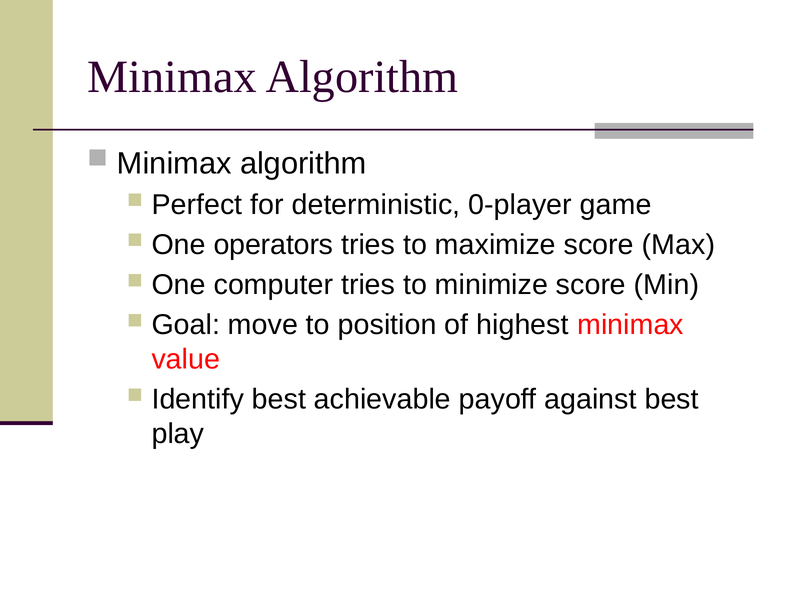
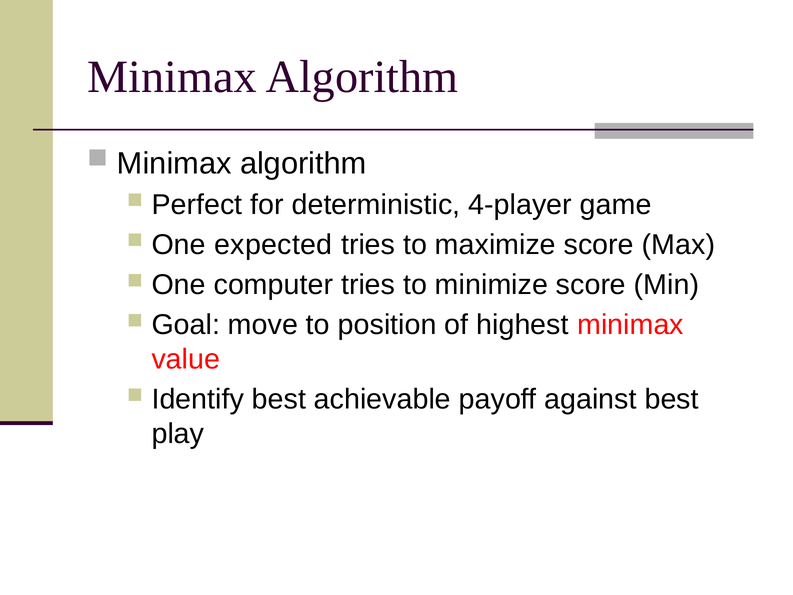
0-player: 0-player -> 4-player
operators: operators -> expected
